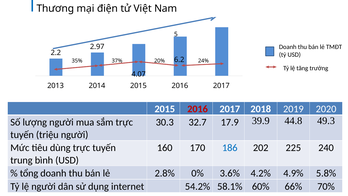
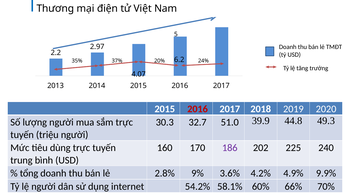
17.9: 17.9 -> 51.0
186 colour: blue -> purple
0%: 0% -> 9%
5.8%: 5.8% -> 9.9%
